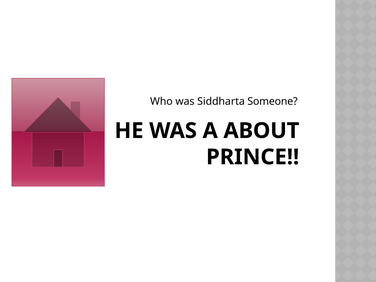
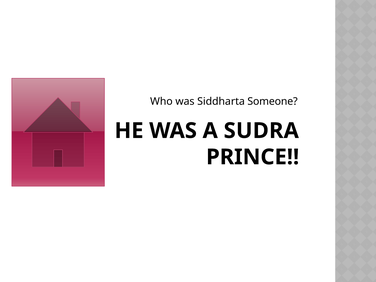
ABOUT: ABOUT -> SUDRA
